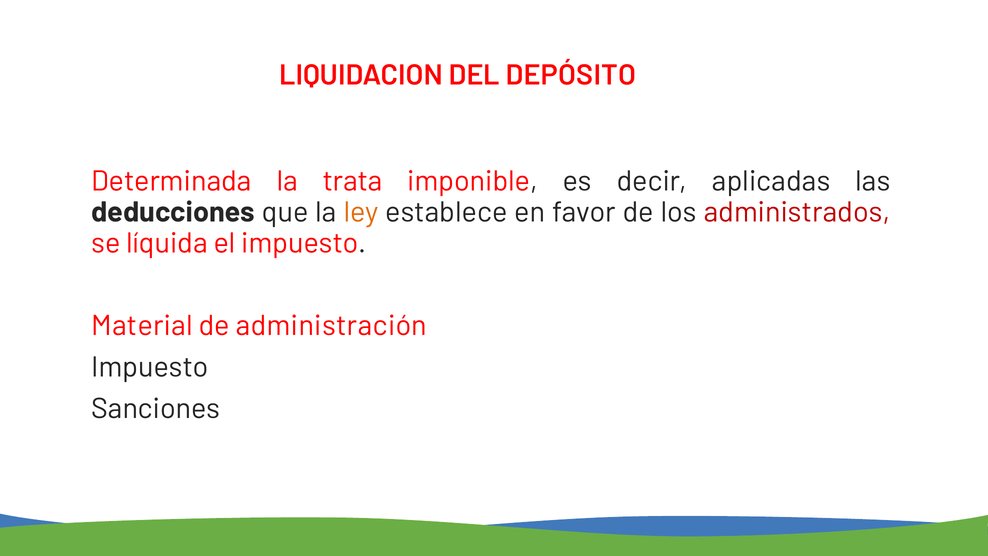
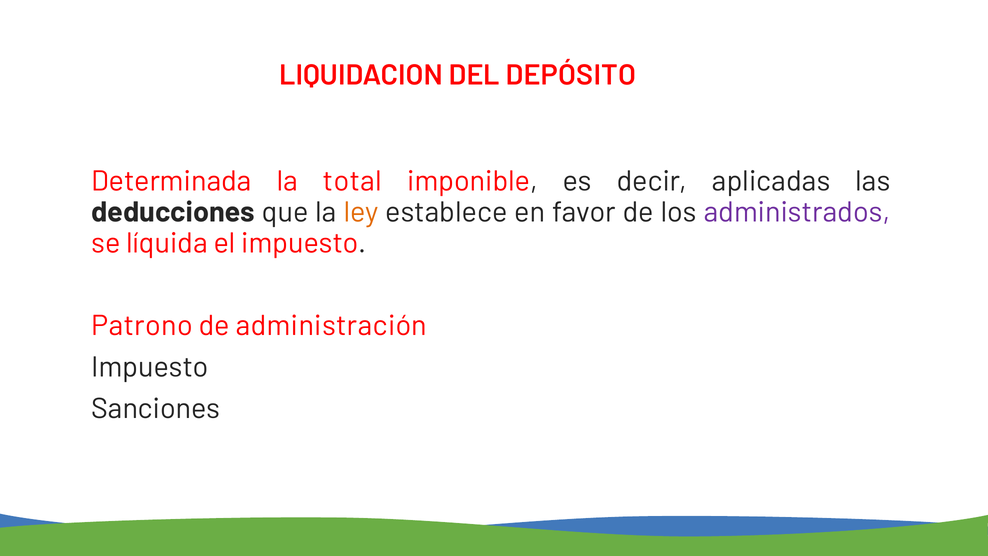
trata: trata -> total
administrados colour: red -> purple
Material: Material -> Patrono
